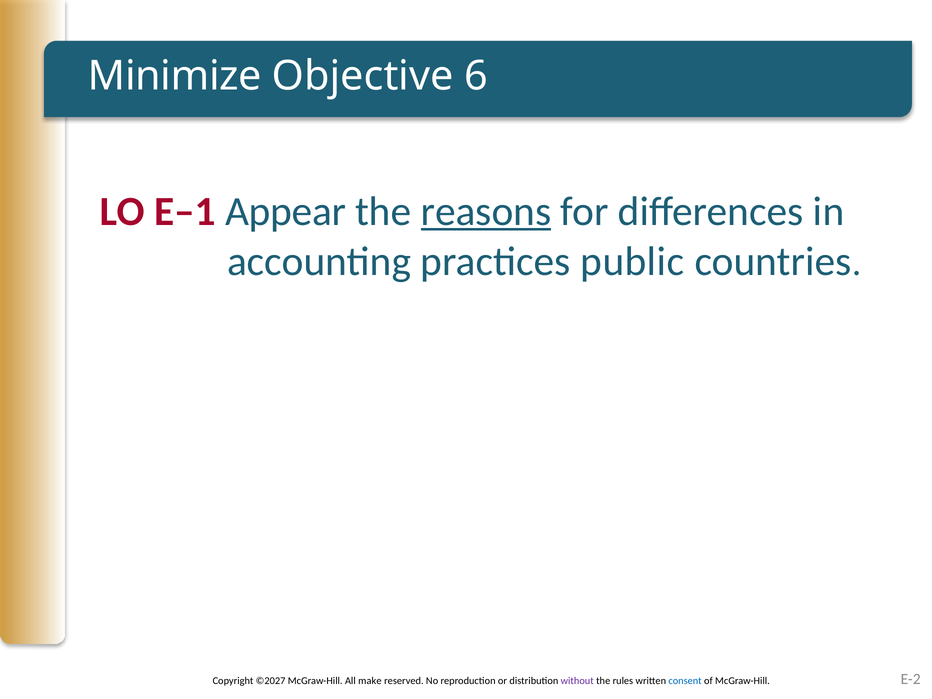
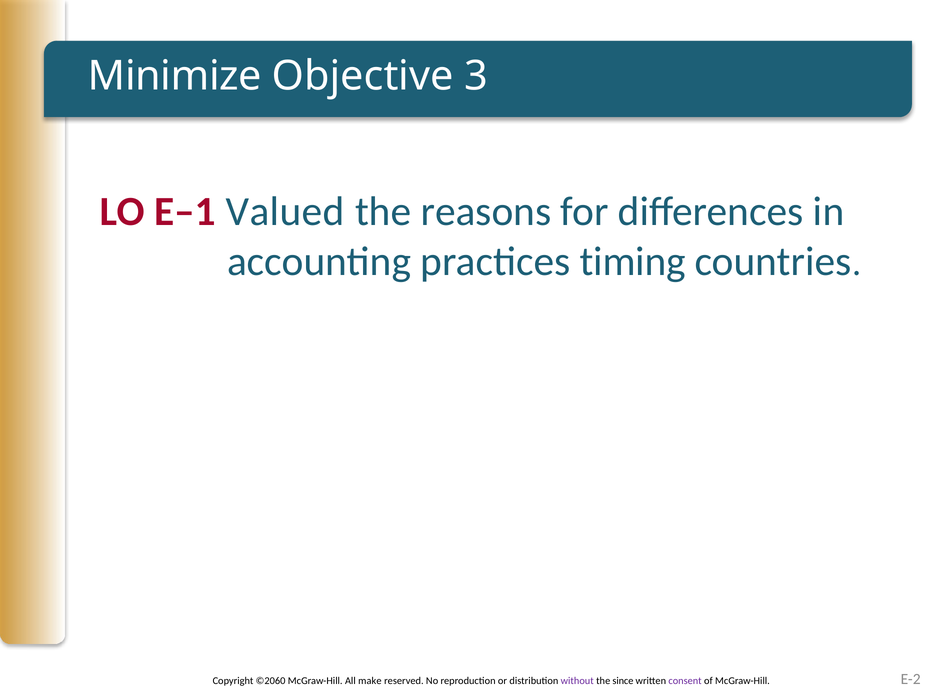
6: 6 -> 3
Appear: Appear -> Valued
reasons underline: present -> none
public: public -> timing
©2027: ©2027 -> ©2060
rules: rules -> since
consent colour: blue -> purple
